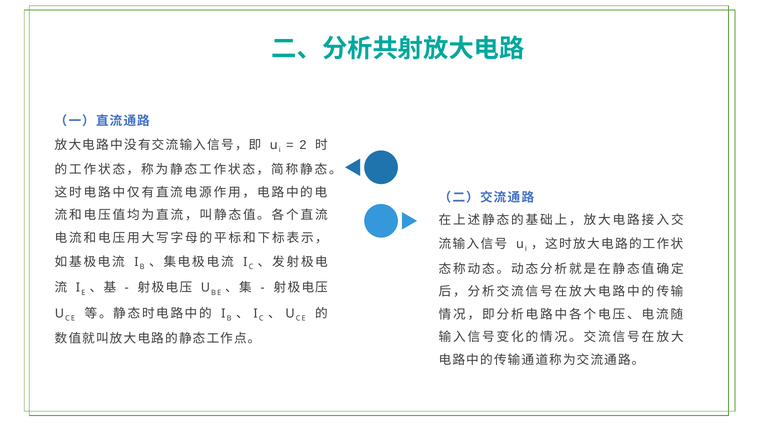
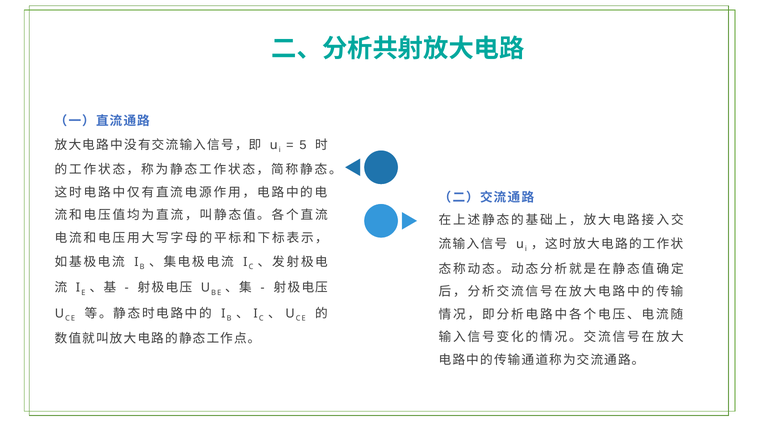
2: 2 -> 5
